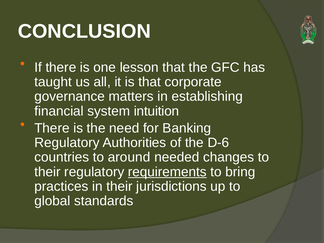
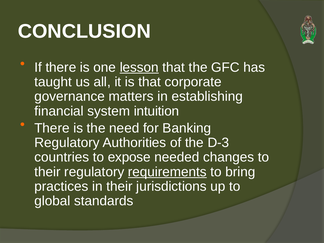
lesson underline: none -> present
D-6: D-6 -> D-3
around: around -> expose
